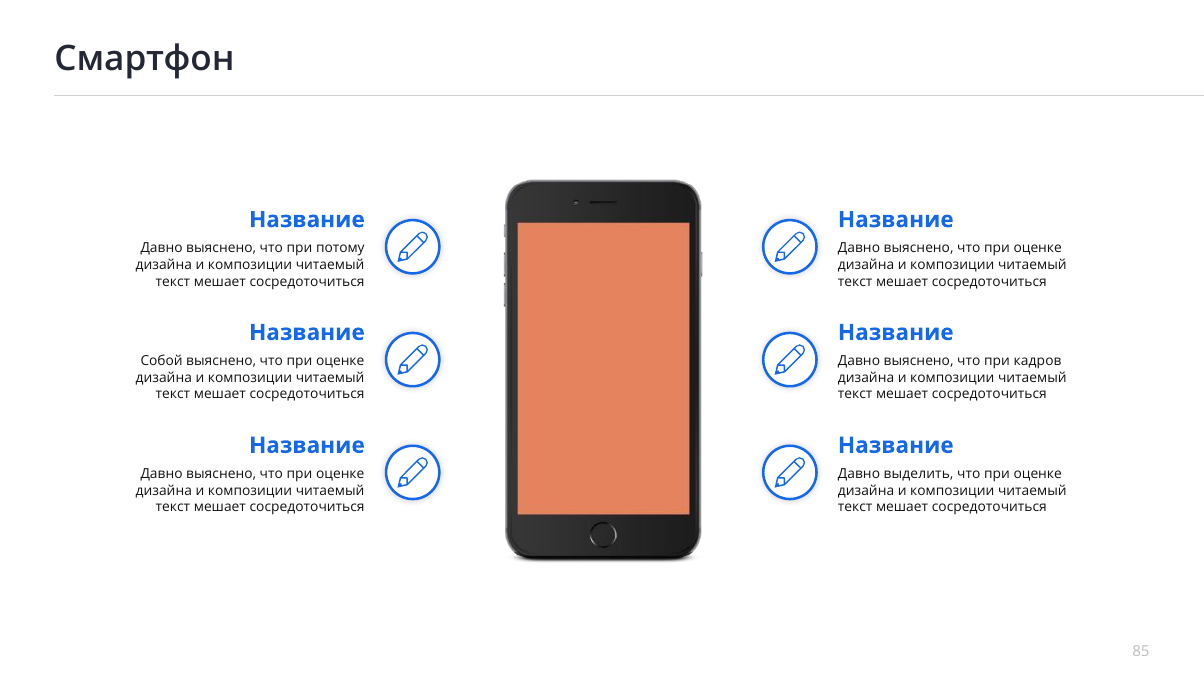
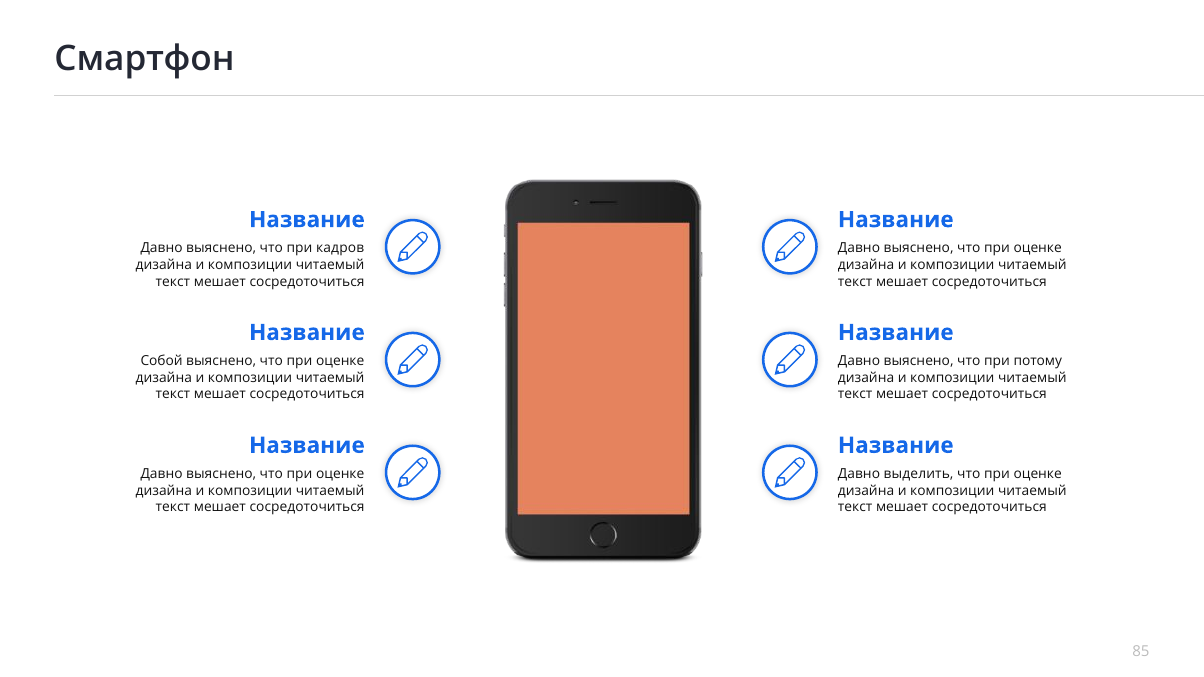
потому: потому -> кадров
кадров: кадров -> потому
